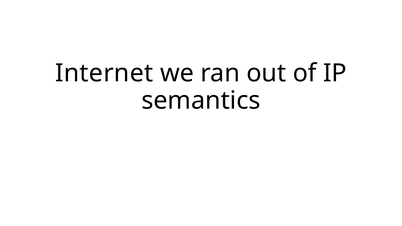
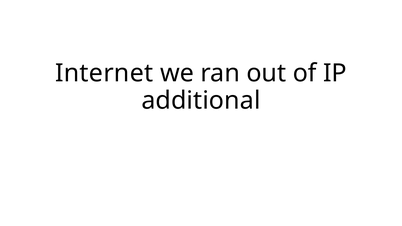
semantics: semantics -> additional
